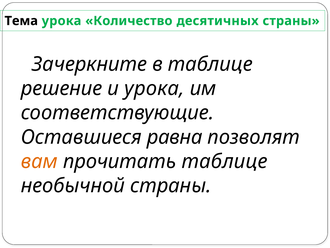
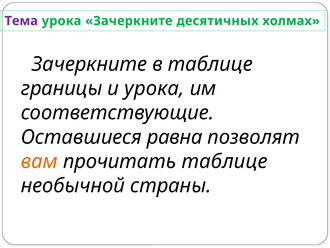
Тема colour: black -> purple
урока Количество: Количество -> Зачеркните
десятичных страны: страны -> холмах
решение: решение -> границы
